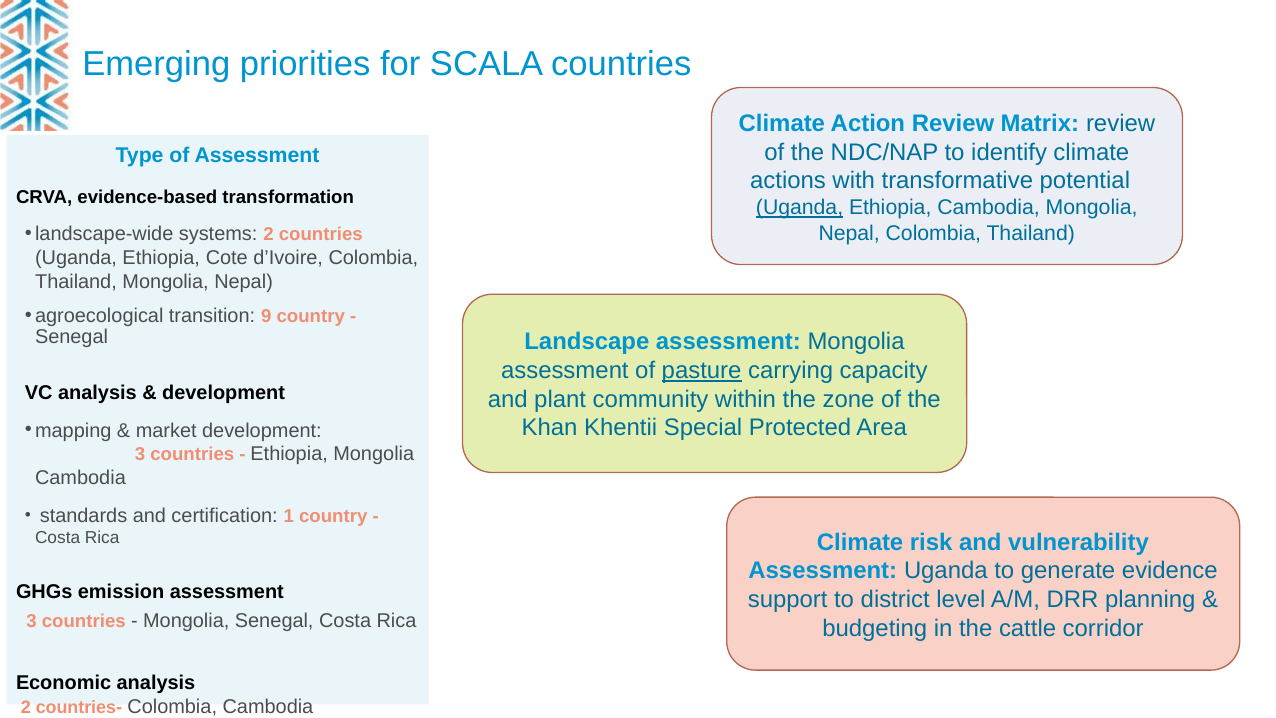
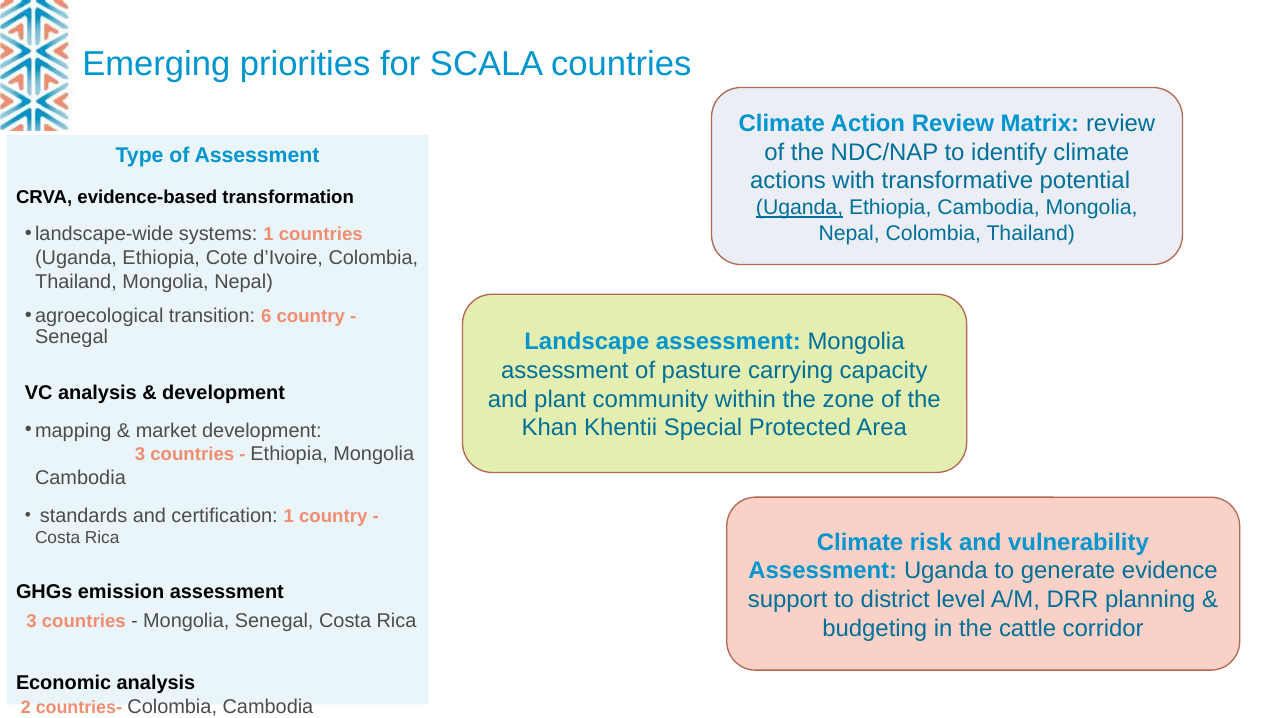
systems 2: 2 -> 1
9: 9 -> 6
pasture underline: present -> none
